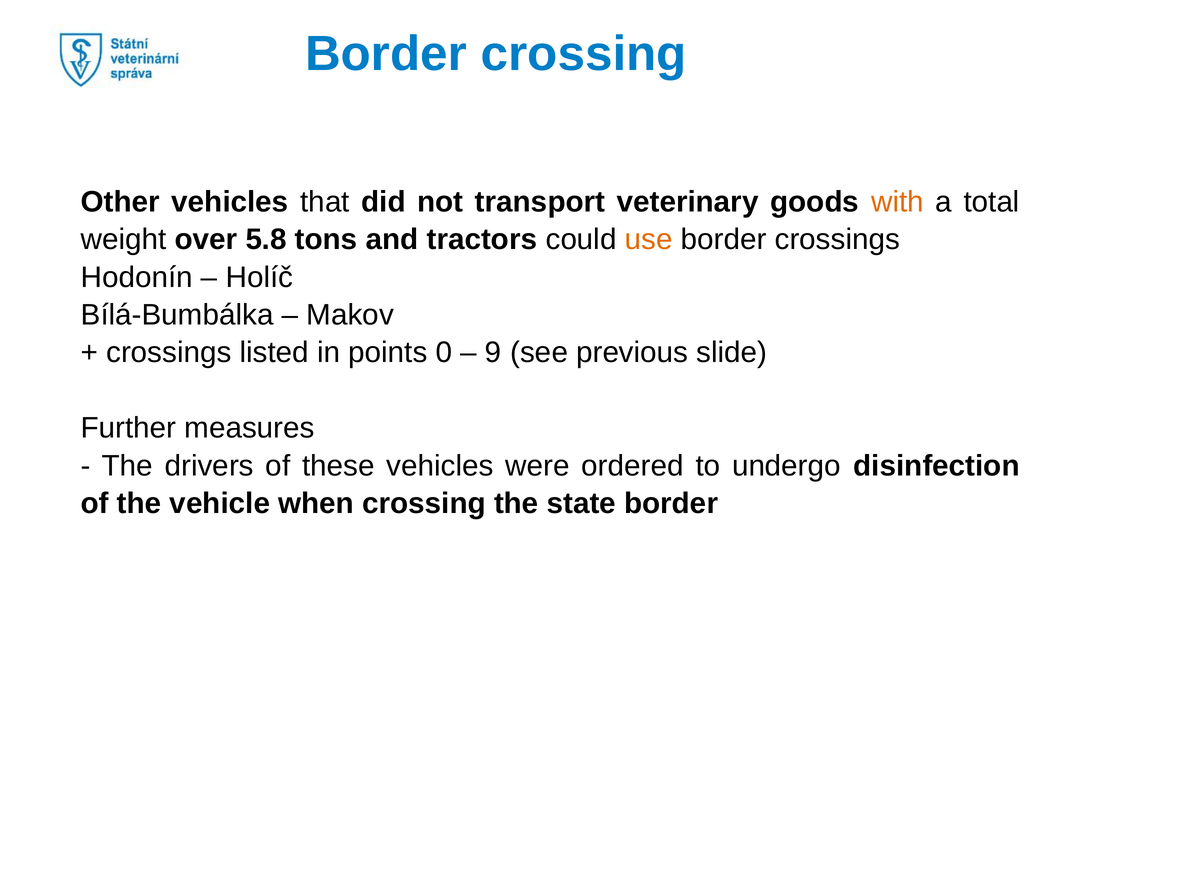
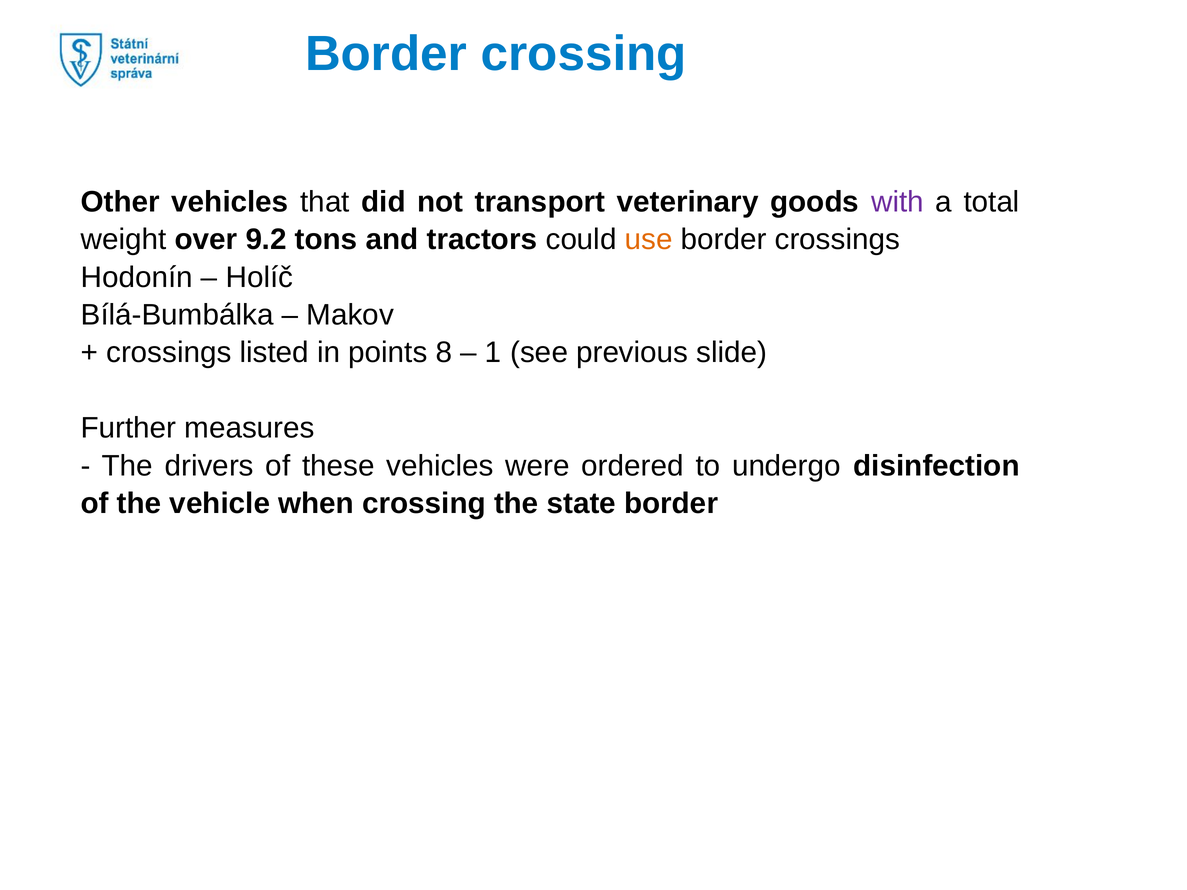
with colour: orange -> purple
5.8: 5.8 -> 9.2
0: 0 -> 8
9: 9 -> 1
